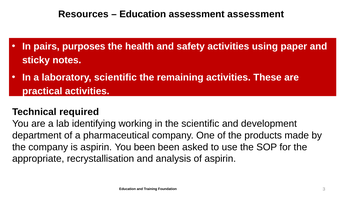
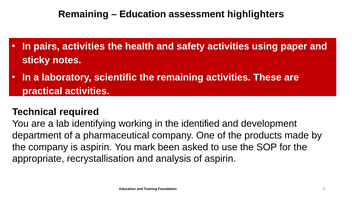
Resources at (83, 14): Resources -> Remaining
assessment assessment: assessment -> highlighters
pairs purposes: purposes -> activities
the scientific: scientific -> identified
You been: been -> mark
